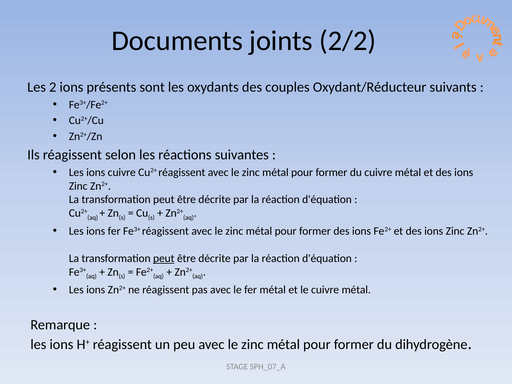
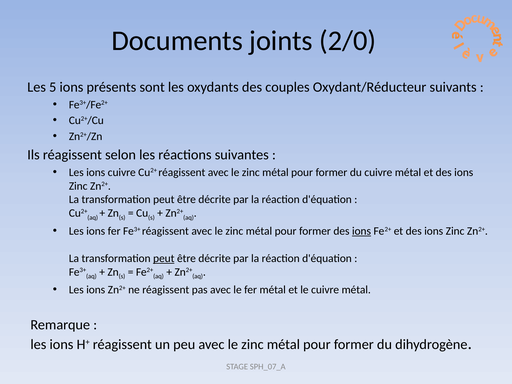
2/2: 2/2 -> 2/0
2: 2 -> 5
ions at (361, 231) underline: none -> present
